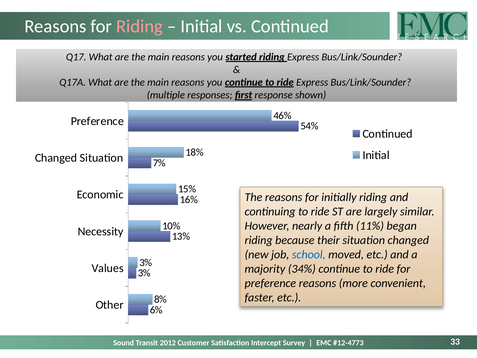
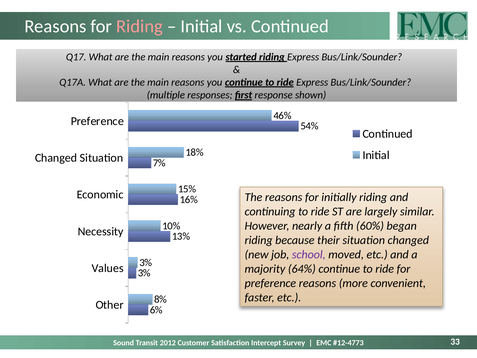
11%: 11% -> 60%
school colour: blue -> purple
34%: 34% -> 64%
